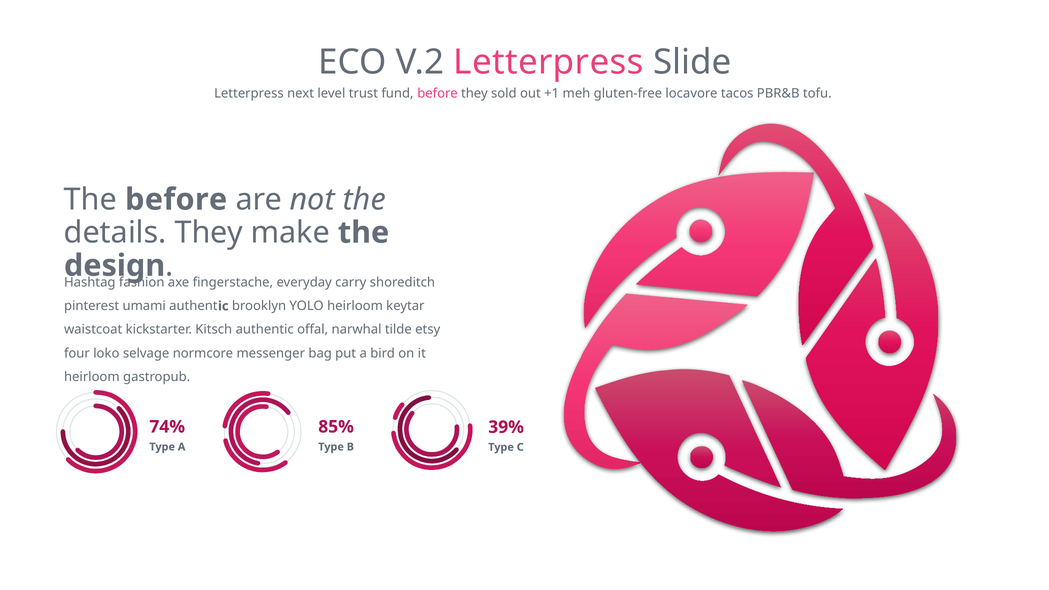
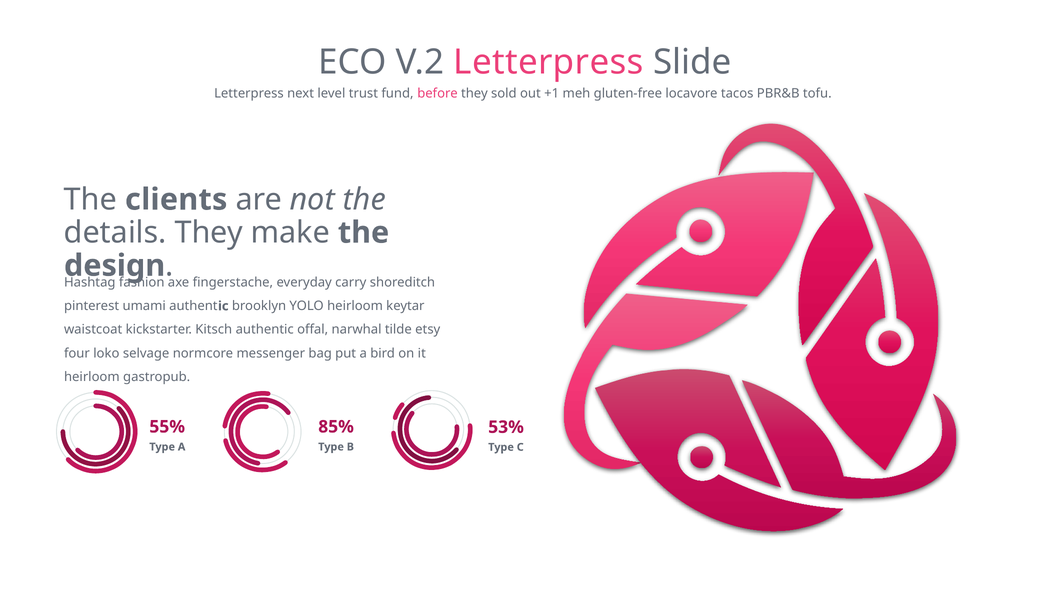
The before: before -> clients
74%: 74% -> 55%
39%: 39% -> 53%
